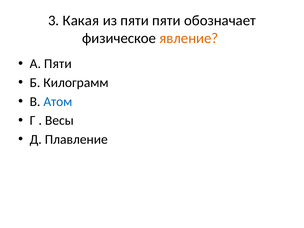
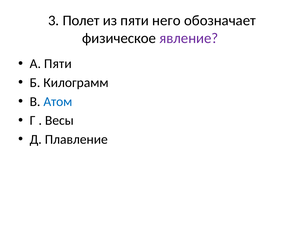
Какая: Какая -> Полет
пяти пяти: пяти -> него
явление colour: orange -> purple
